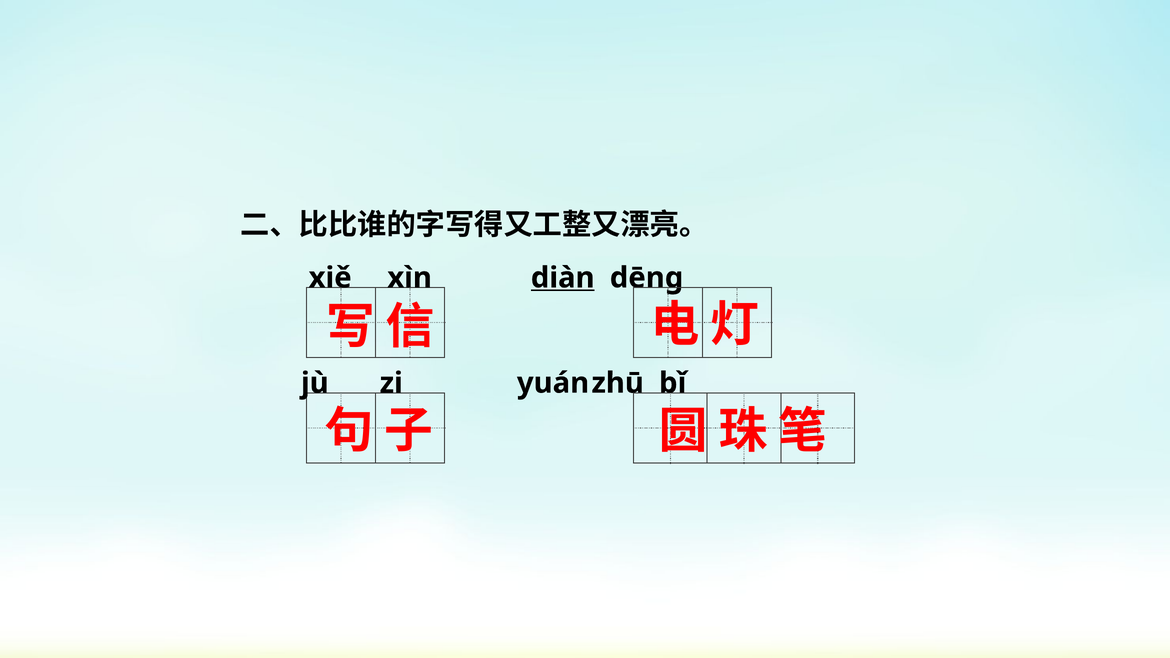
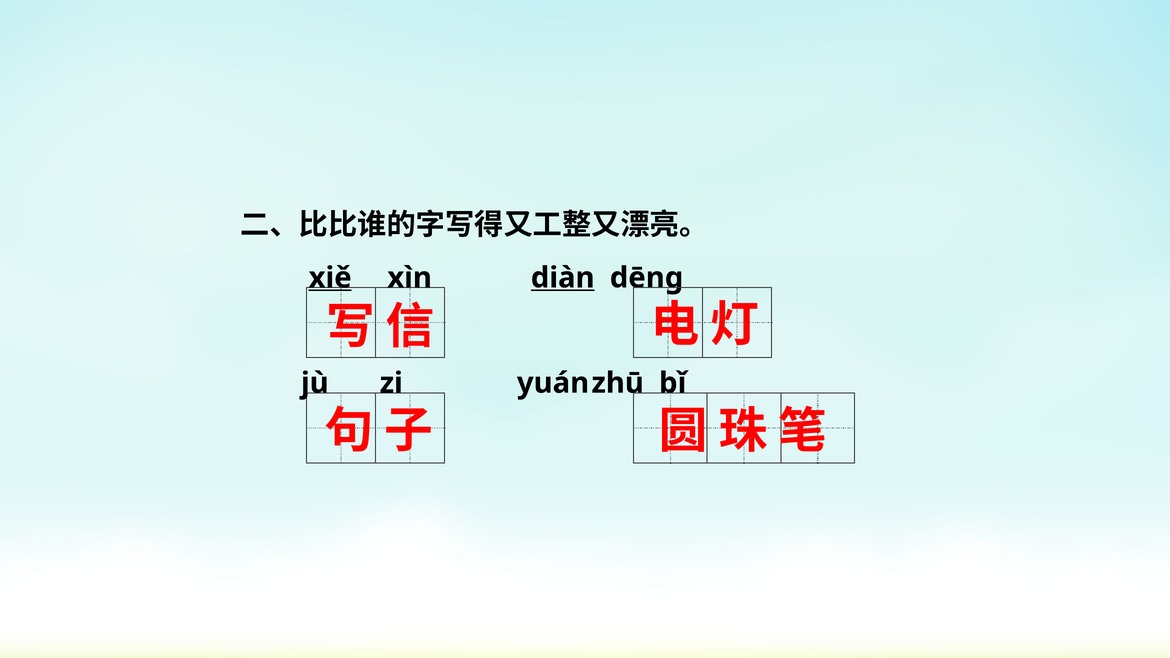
xiě underline: none -> present
